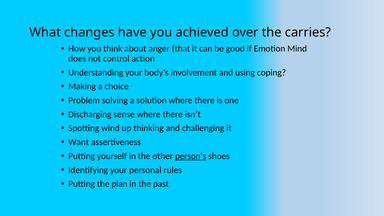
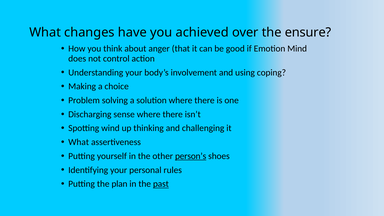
carries: carries -> ensure
Want at (79, 142): Want -> What
past underline: none -> present
